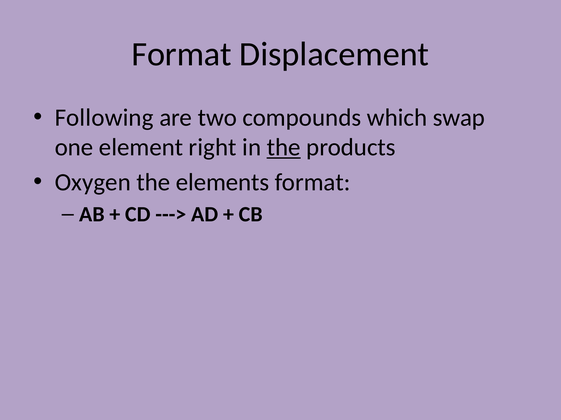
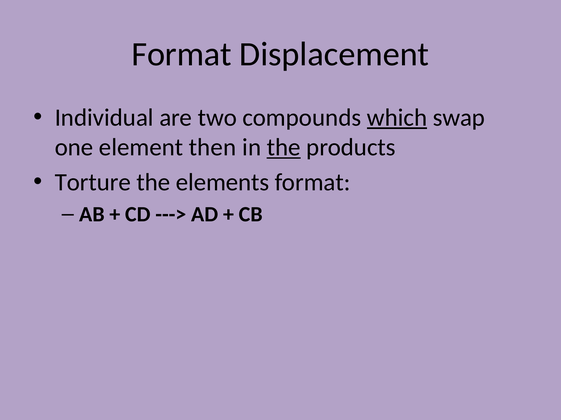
Following: Following -> Individual
which underline: none -> present
right: right -> then
Oxygen: Oxygen -> Torture
